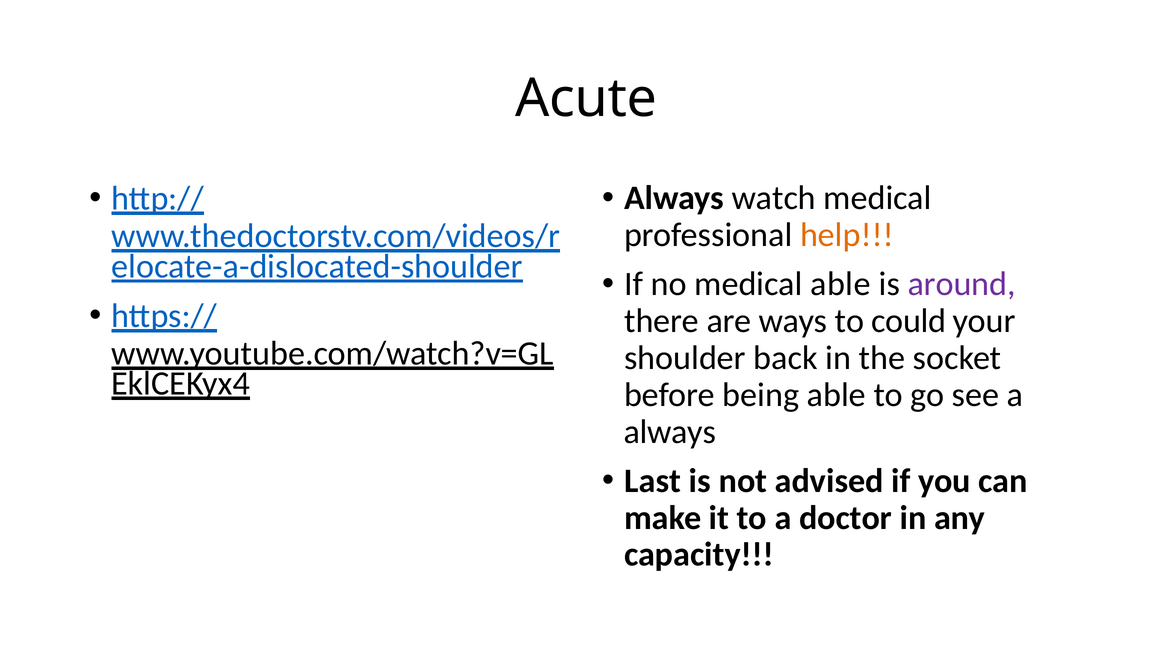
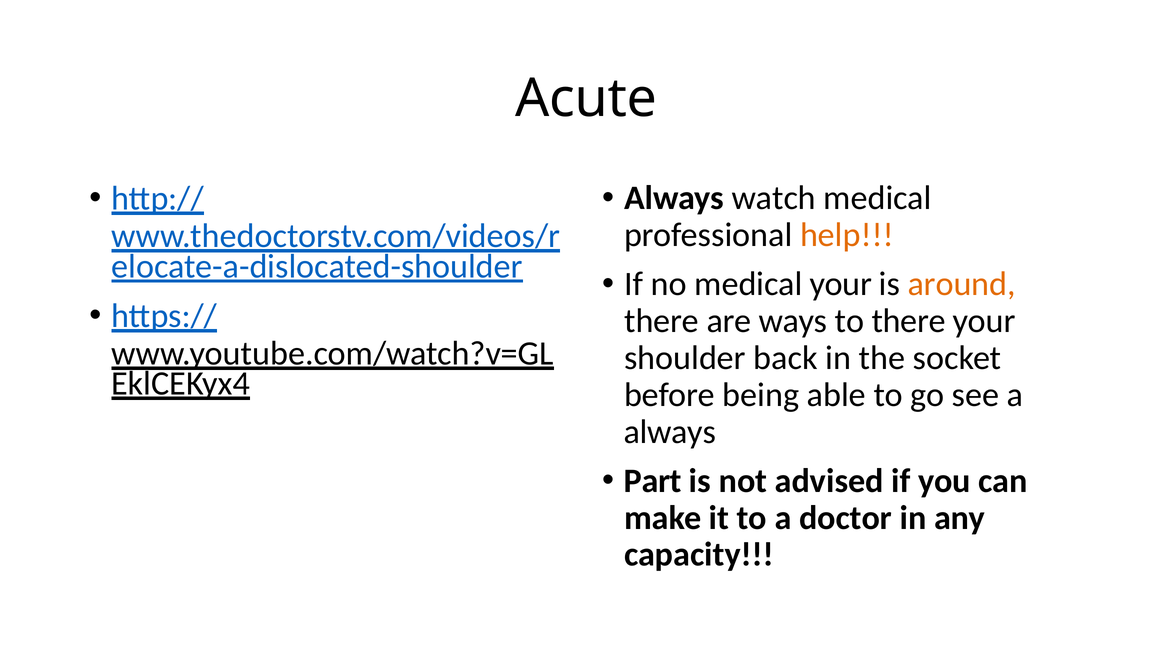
medical able: able -> your
around colour: purple -> orange
to could: could -> there
Last: Last -> Part
